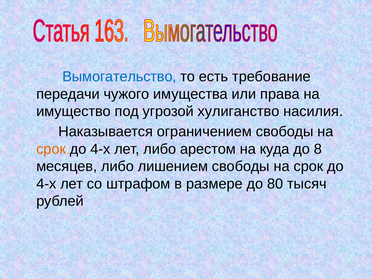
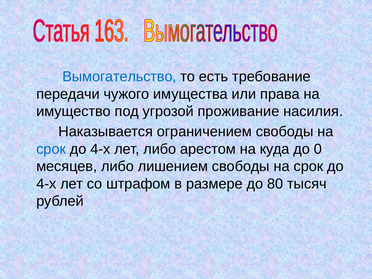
хулиганство: хулиганство -> проживание
срок at (51, 149) colour: orange -> blue
8: 8 -> 0
